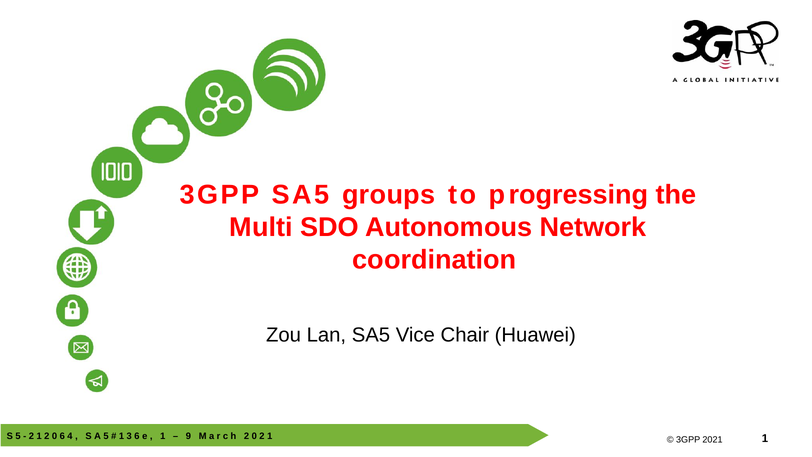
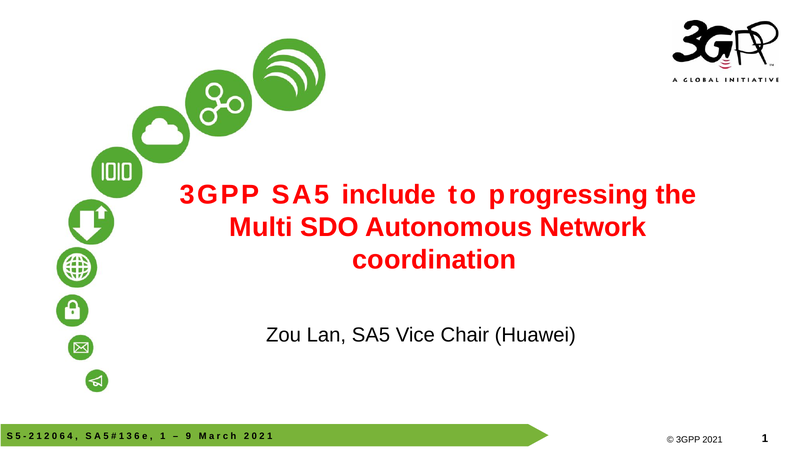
groups: groups -> include
